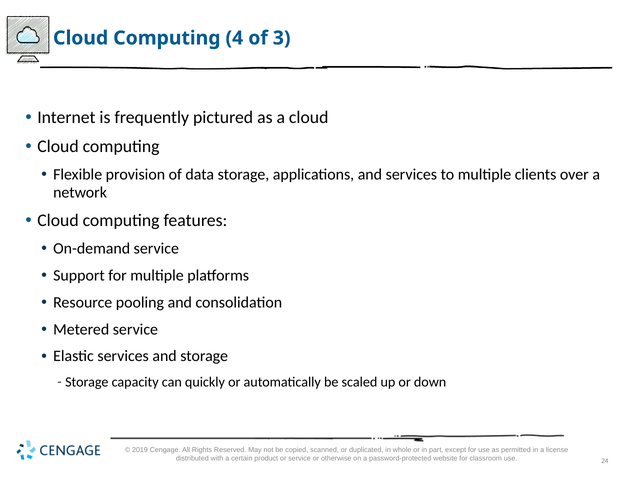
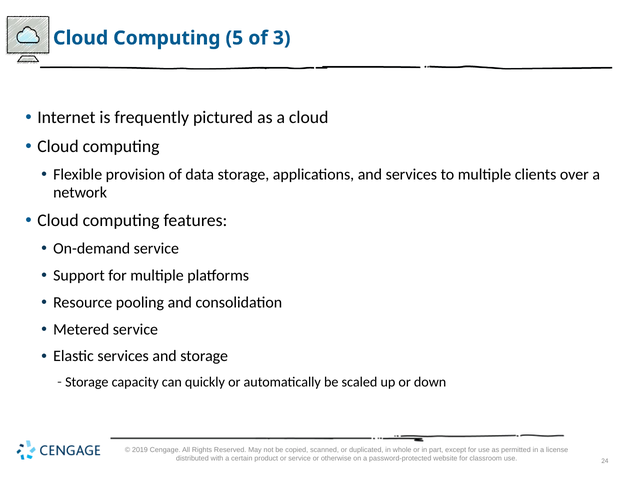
4: 4 -> 5
